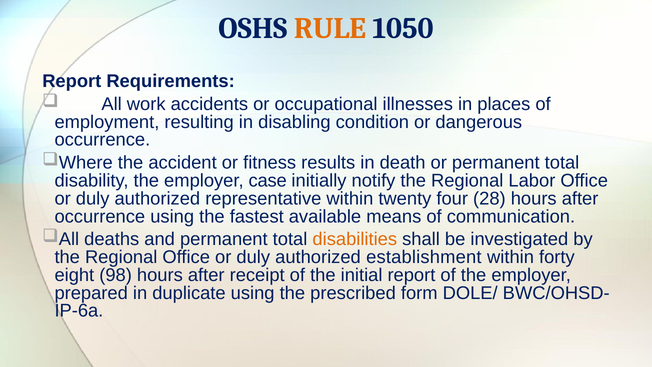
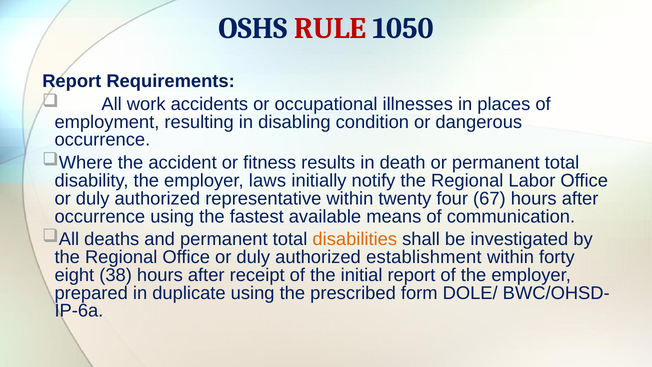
RULE colour: orange -> red
case: case -> laws
28: 28 -> 67
98: 98 -> 38
